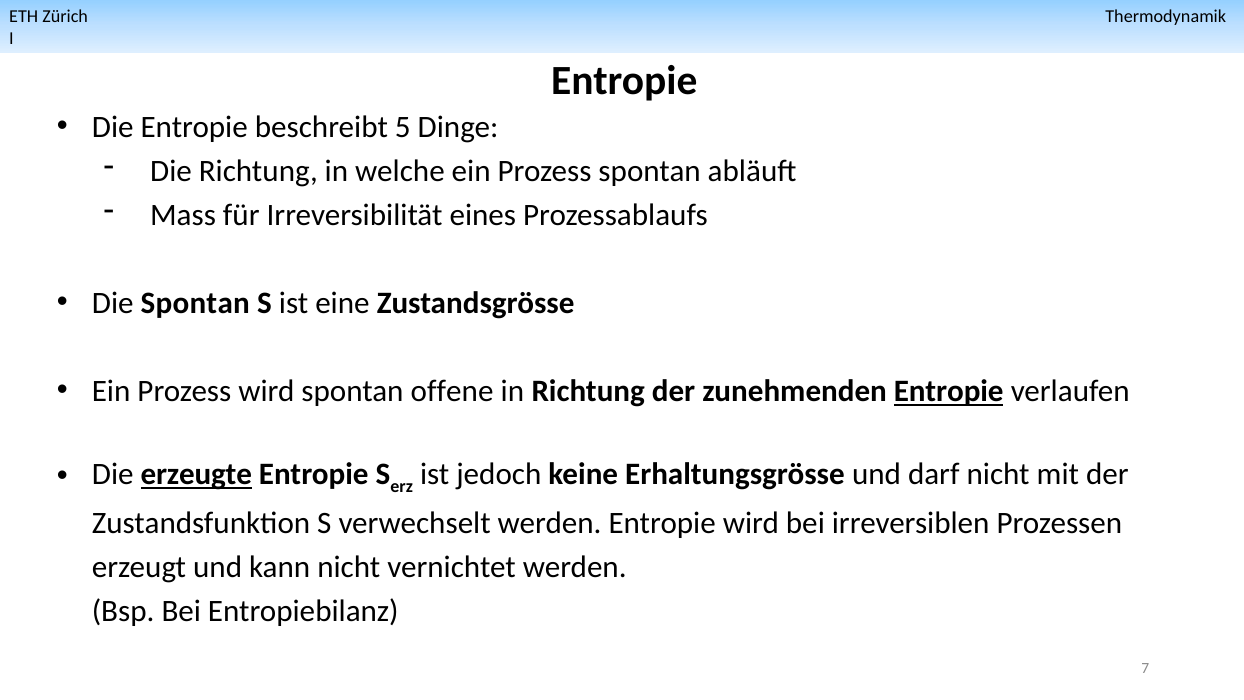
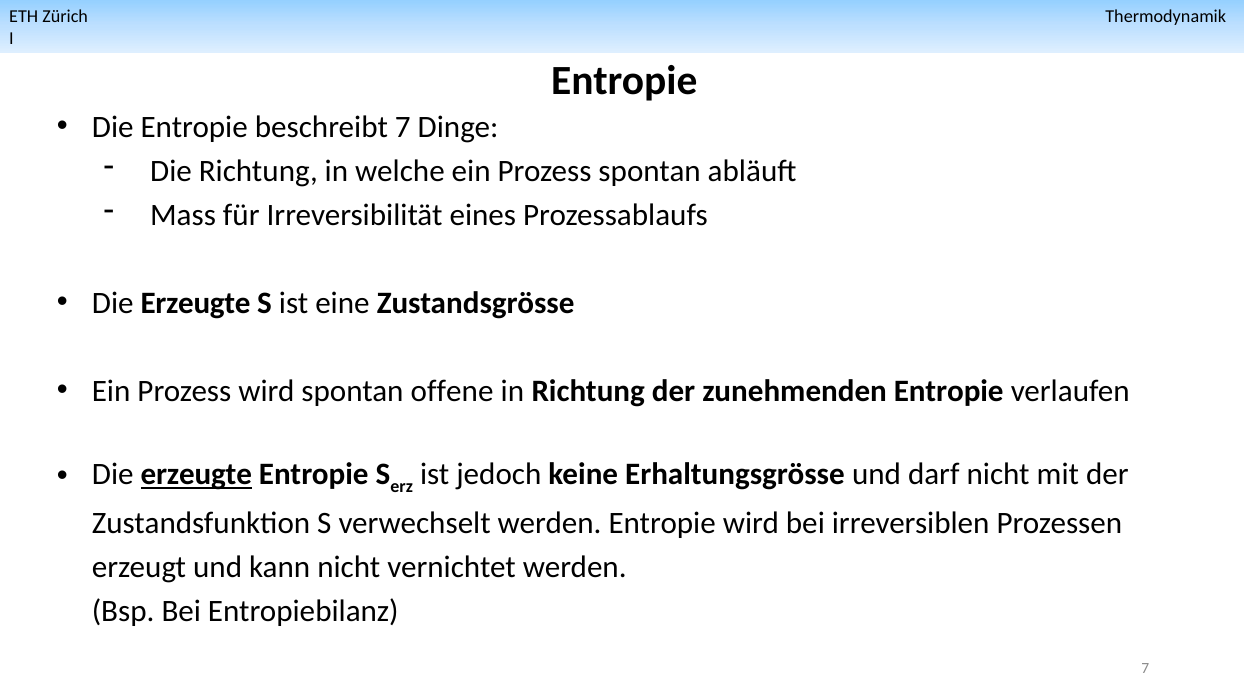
beschreibt 5: 5 -> 7
Spontan at (195, 303): Spontan -> Erzeugte
Entropie at (949, 391) underline: present -> none
